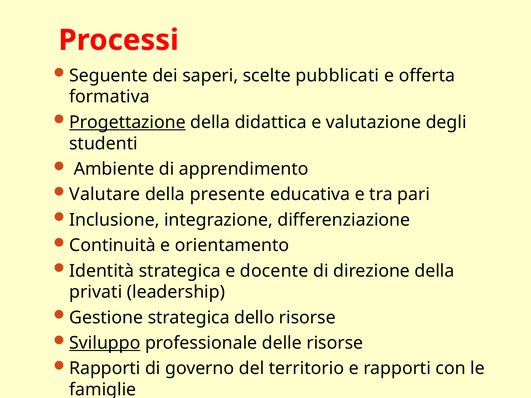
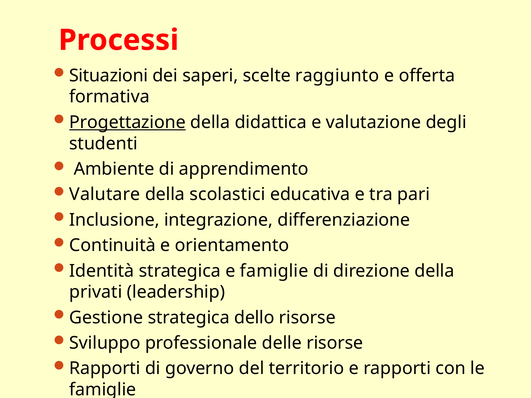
Seguente: Seguente -> Situazioni
pubblicati: pubblicati -> raggiunto
presente: presente -> scolastici
e docente: docente -> famiglie
Sviluppo underline: present -> none
